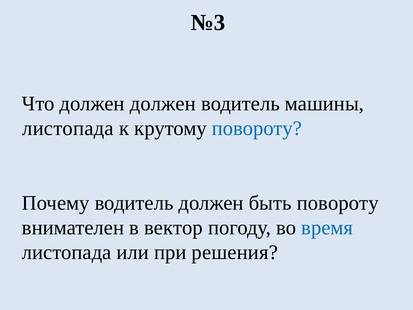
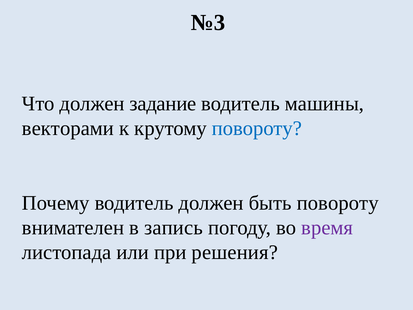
должен должен: должен -> задание
листопада at (68, 128): листопада -> векторами
вектор: вектор -> запись
время colour: blue -> purple
